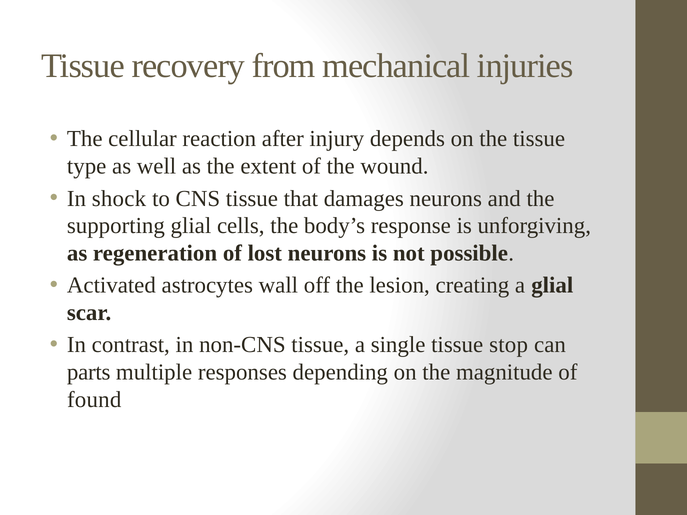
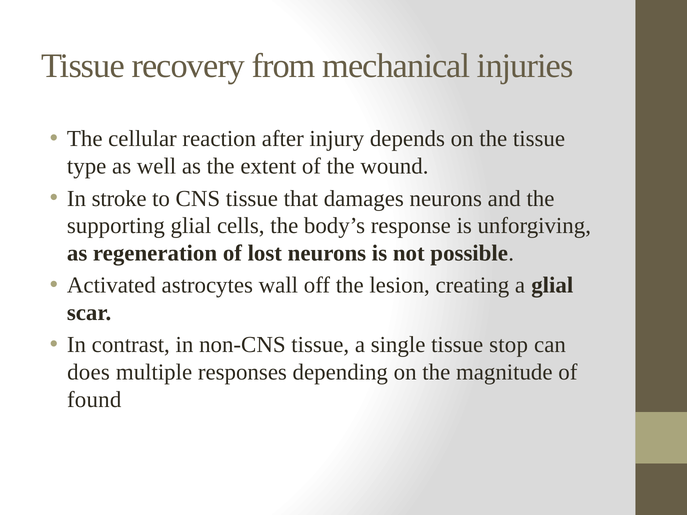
shock: shock -> stroke
parts: parts -> does
